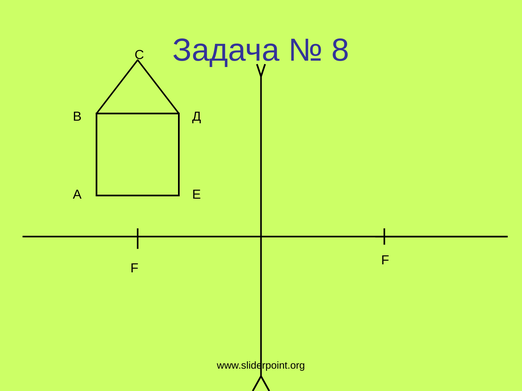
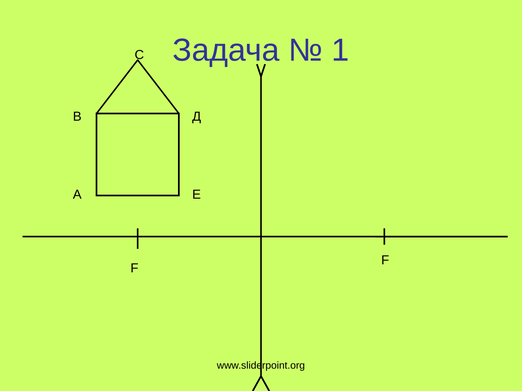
8: 8 -> 1
